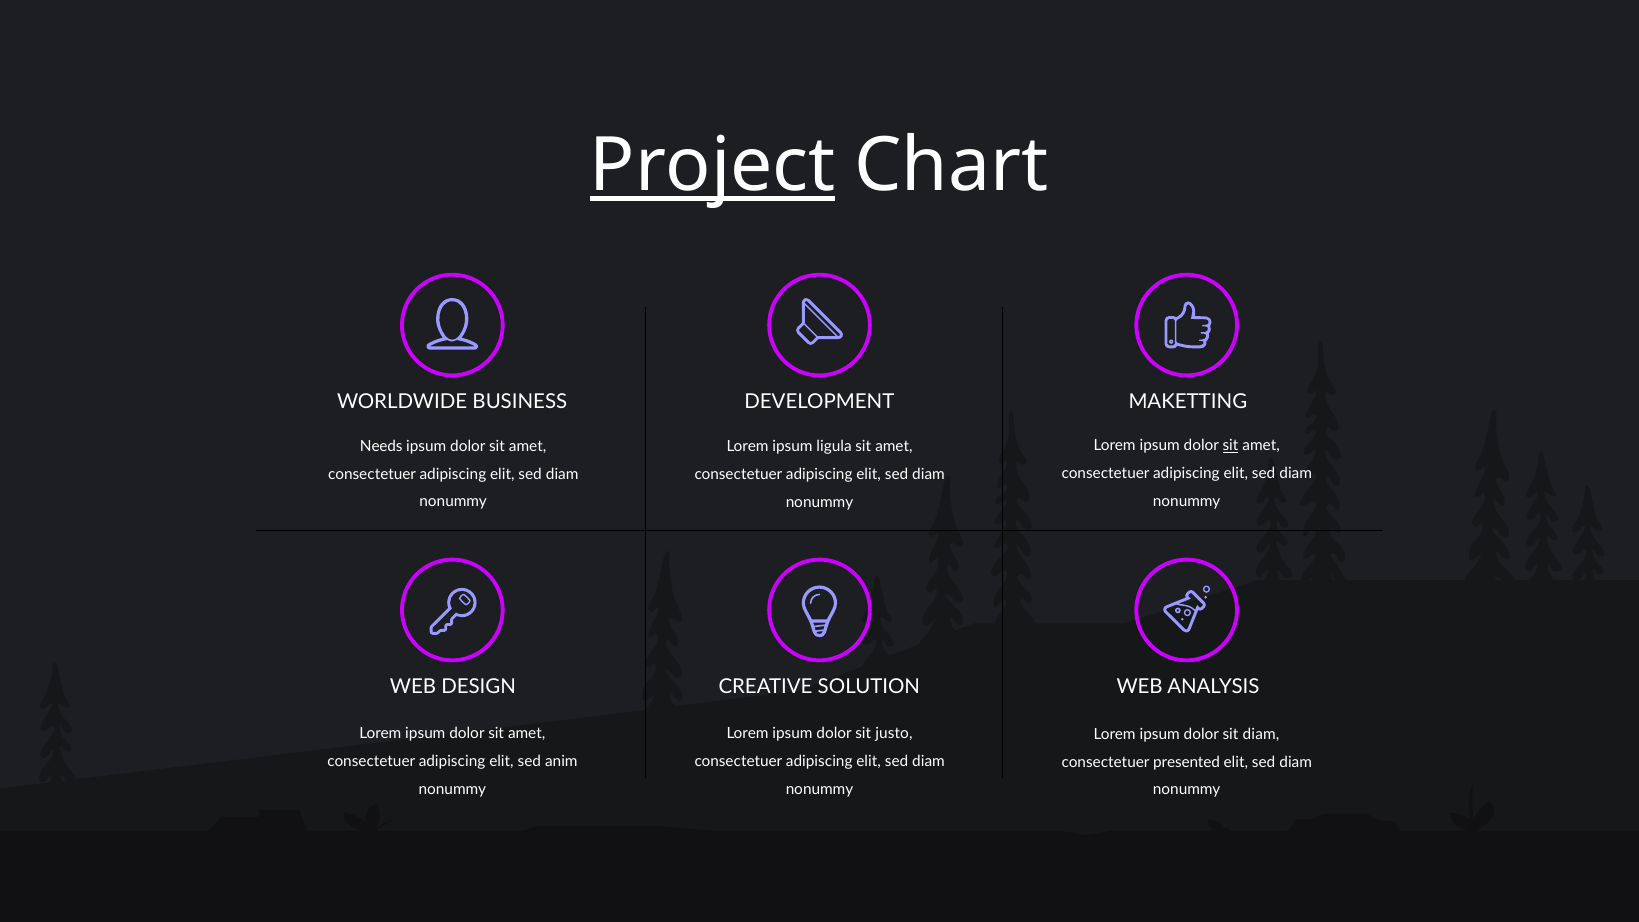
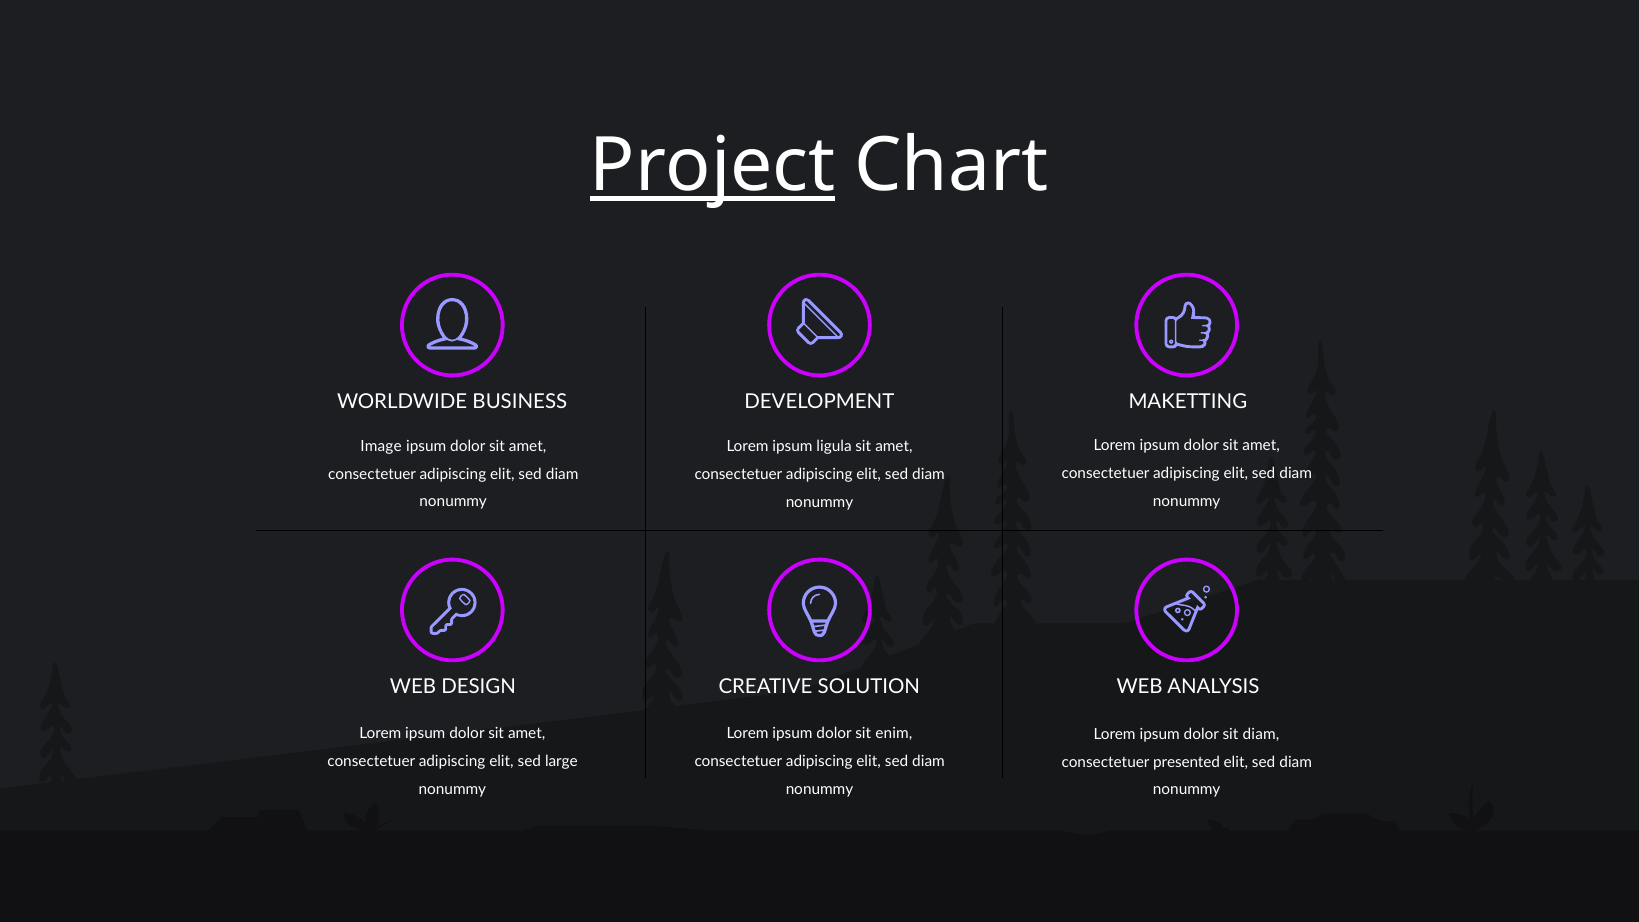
sit at (1231, 445) underline: present -> none
Needs: Needs -> Image
justo: justo -> enim
anim: anim -> large
